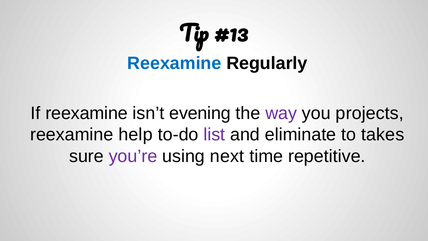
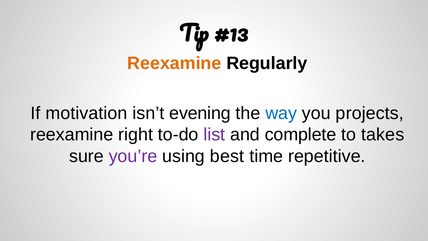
Reexamine at (174, 63) colour: blue -> orange
If reexamine: reexamine -> motivation
way colour: purple -> blue
help: help -> right
eliminate: eliminate -> complete
next: next -> best
